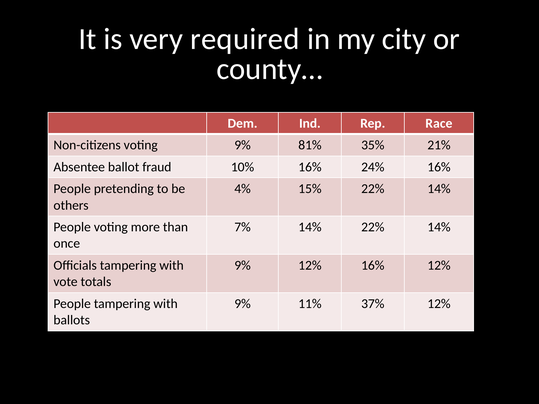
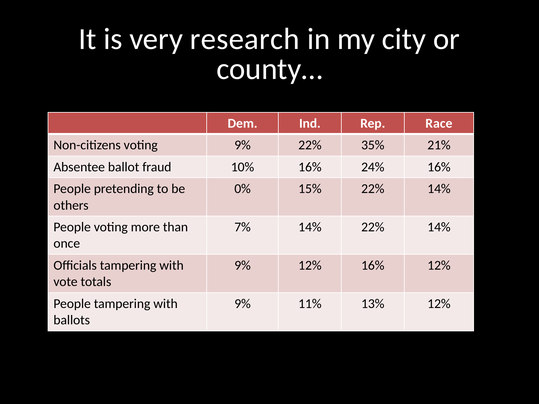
required: required -> research
9% 81%: 81% -> 22%
4%: 4% -> 0%
37%: 37% -> 13%
